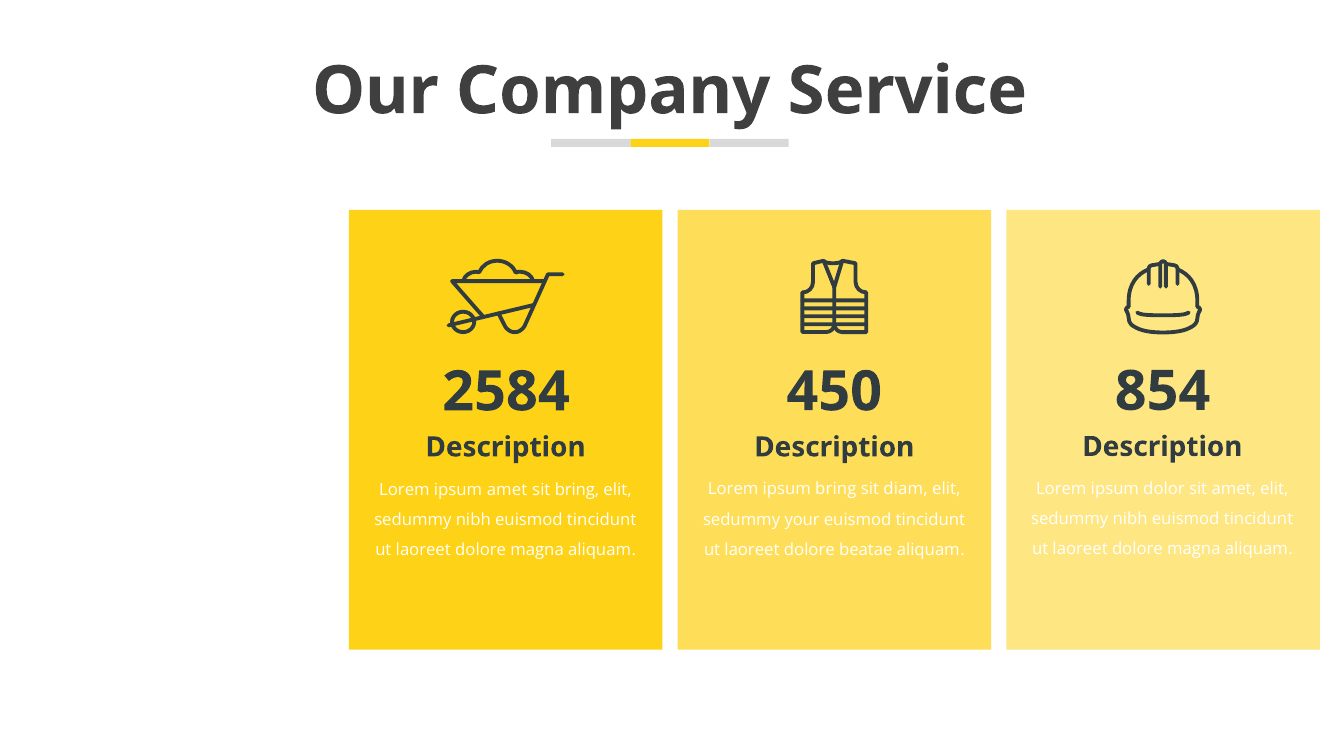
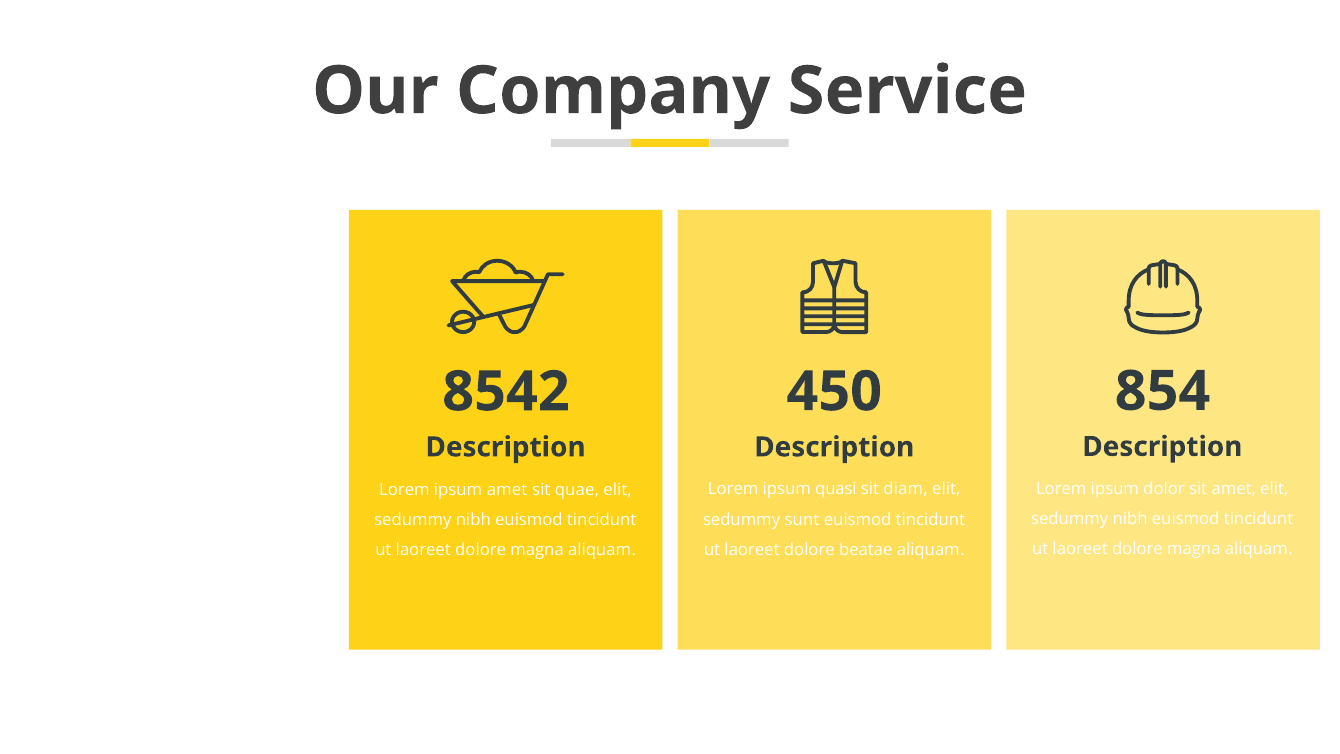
2584: 2584 -> 8542
sit bring: bring -> quae
ipsum bring: bring -> quasi
your: your -> sunt
